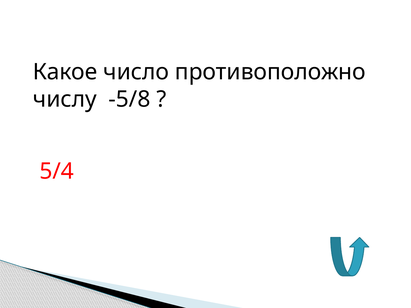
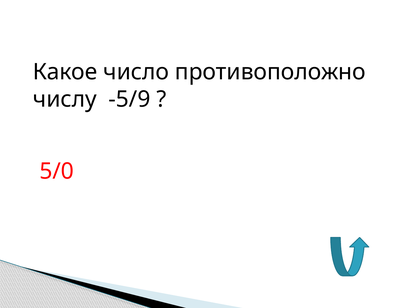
-5/8: -5/8 -> -5/9
5/4: 5/4 -> 5/0
